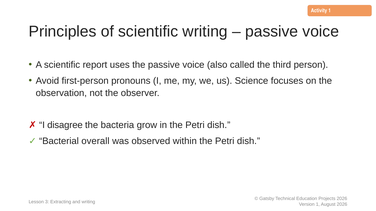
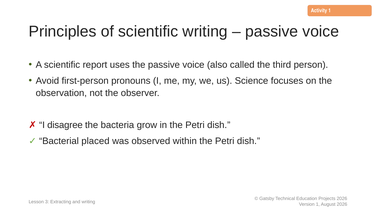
overall: overall -> placed
